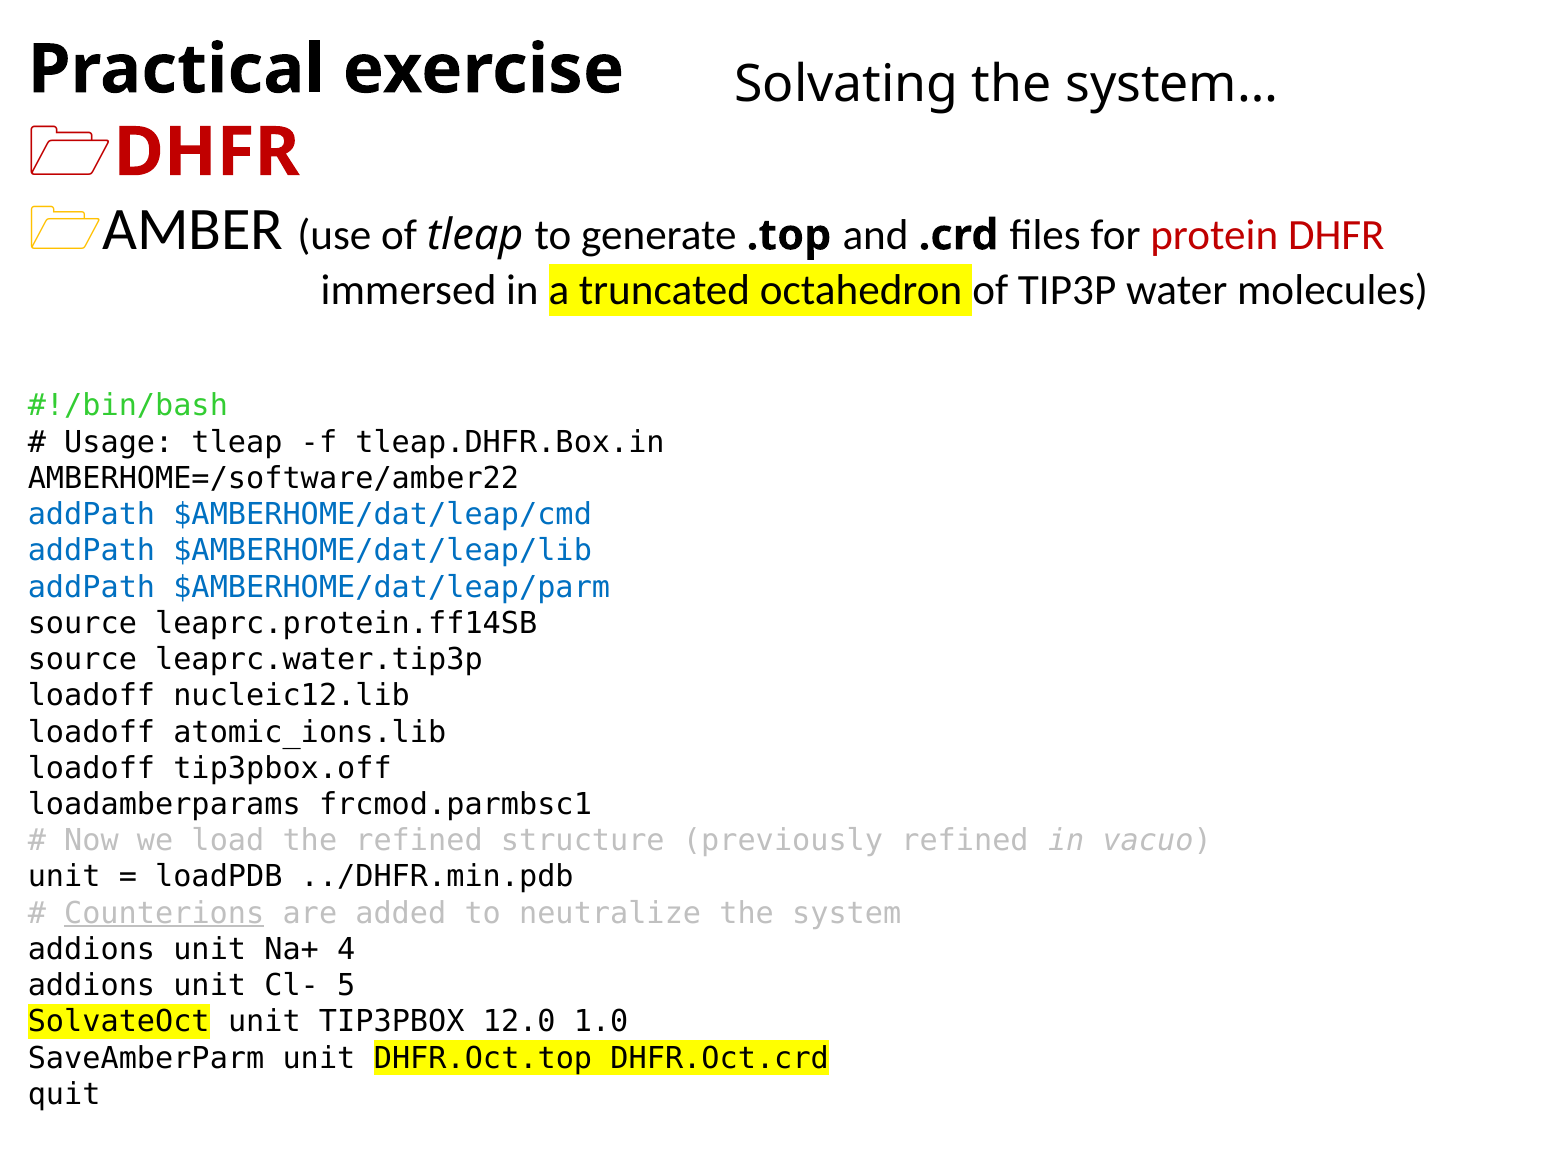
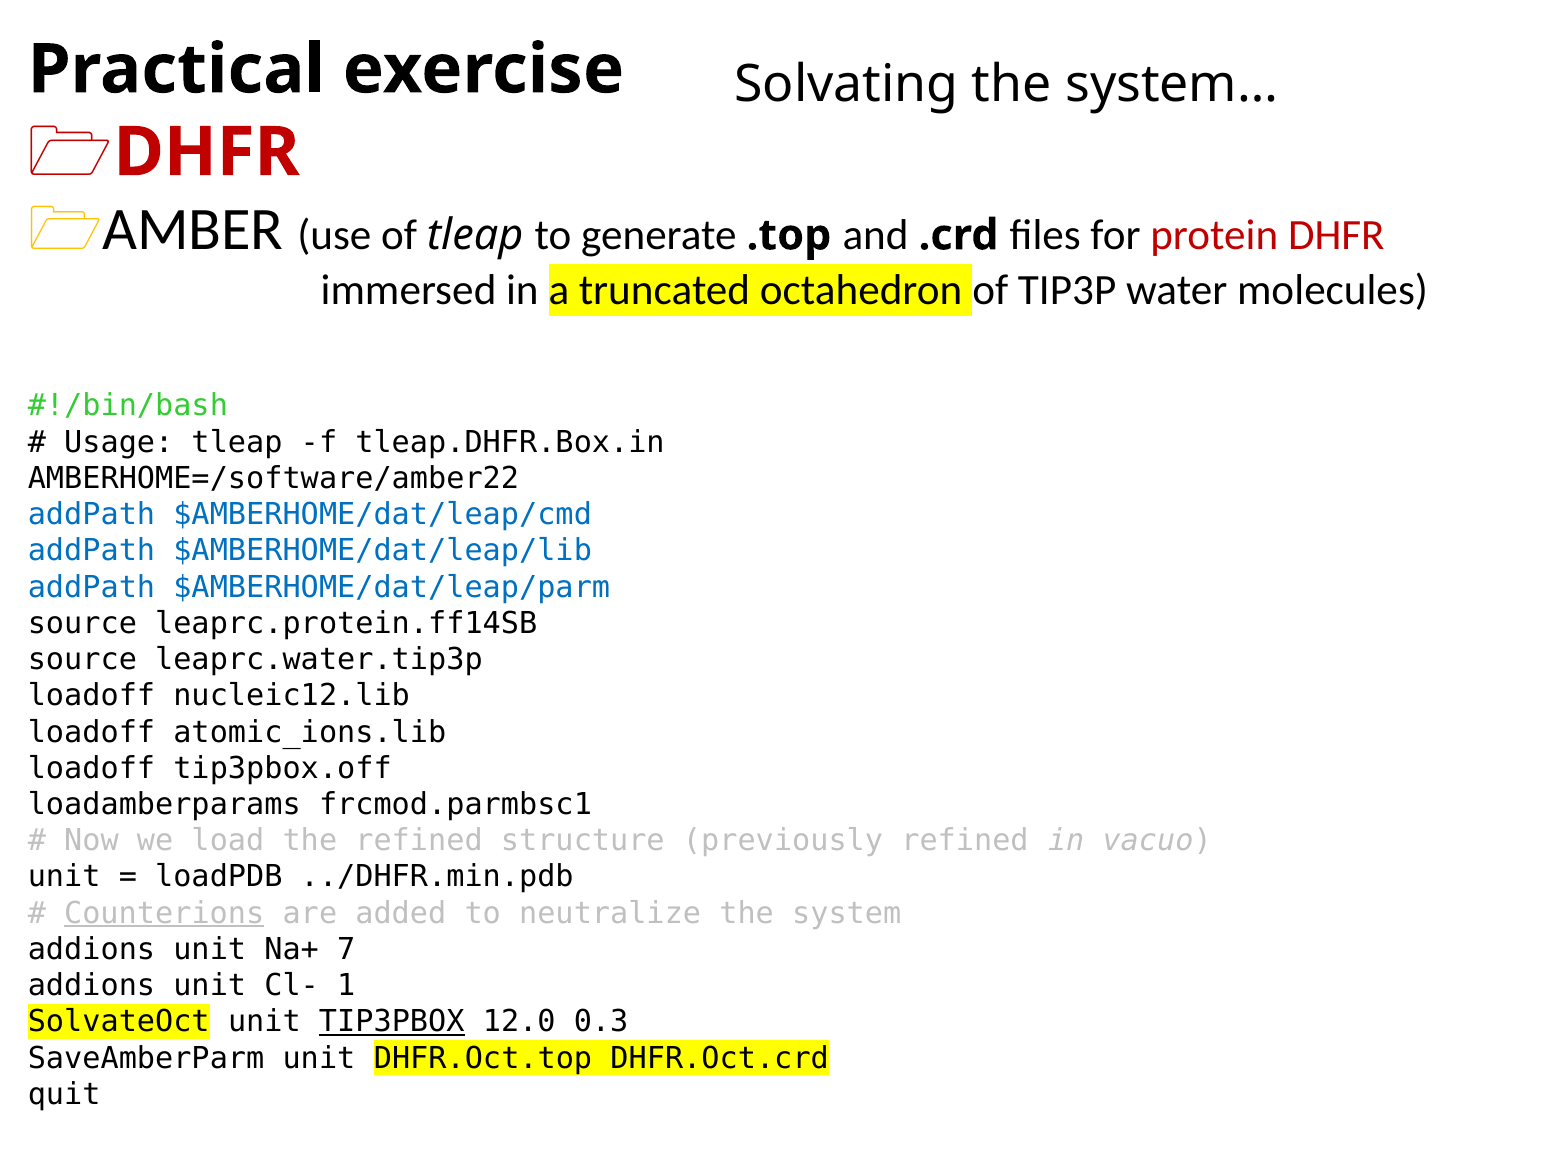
4: 4 -> 7
5: 5 -> 1
TIP3PBOX underline: none -> present
1.0: 1.0 -> 0.3
